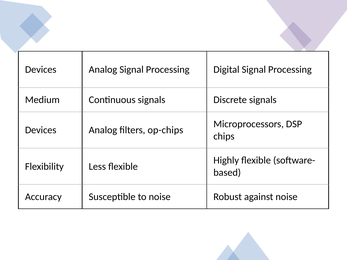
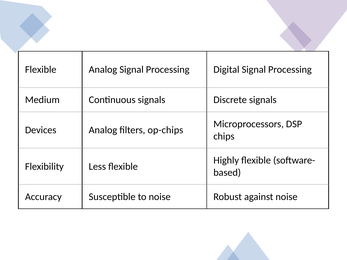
Devices at (41, 70): Devices -> Flexible
